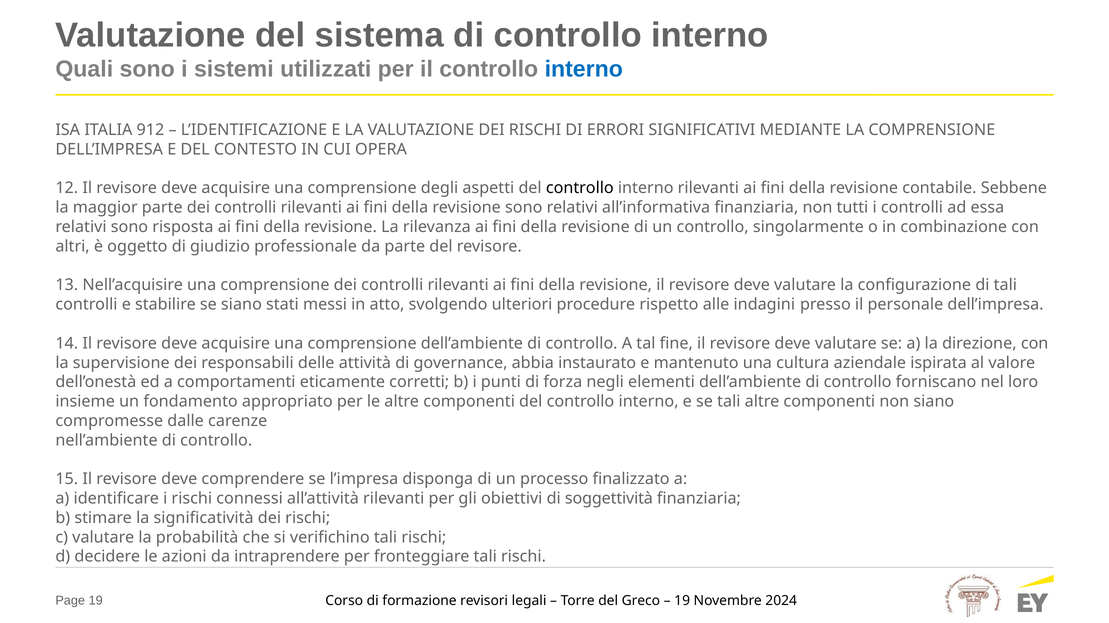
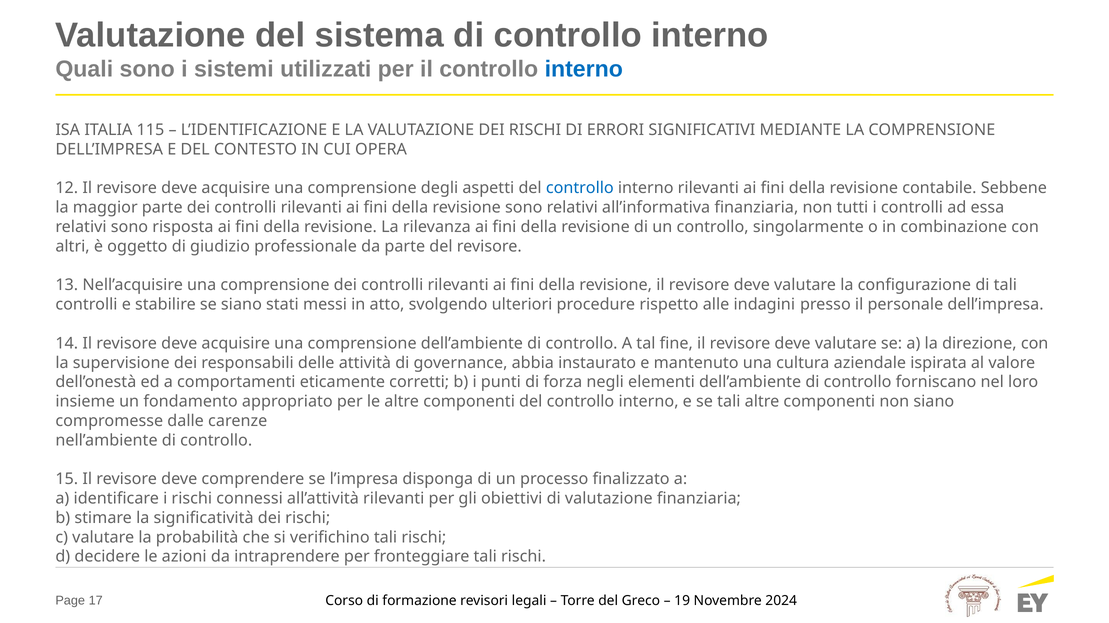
912: 912 -> 115
controllo at (580, 188) colour: black -> blue
di soggettività: soggettività -> valutazione
19 at (96, 601): 19 -> 17
